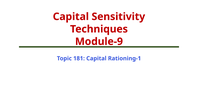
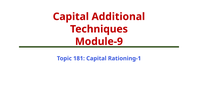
Sensitivity: Sensitivity -> Additional
